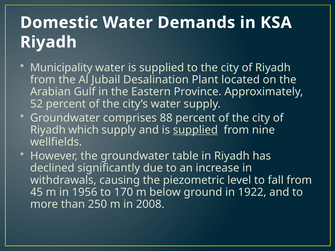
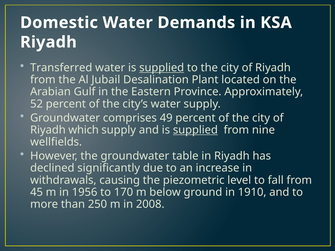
Municipality: Municipality -> Transferred
supplied at (162, 68) underline: none -> present
88: 88 -> 49
1922: 1922 -> 1910
